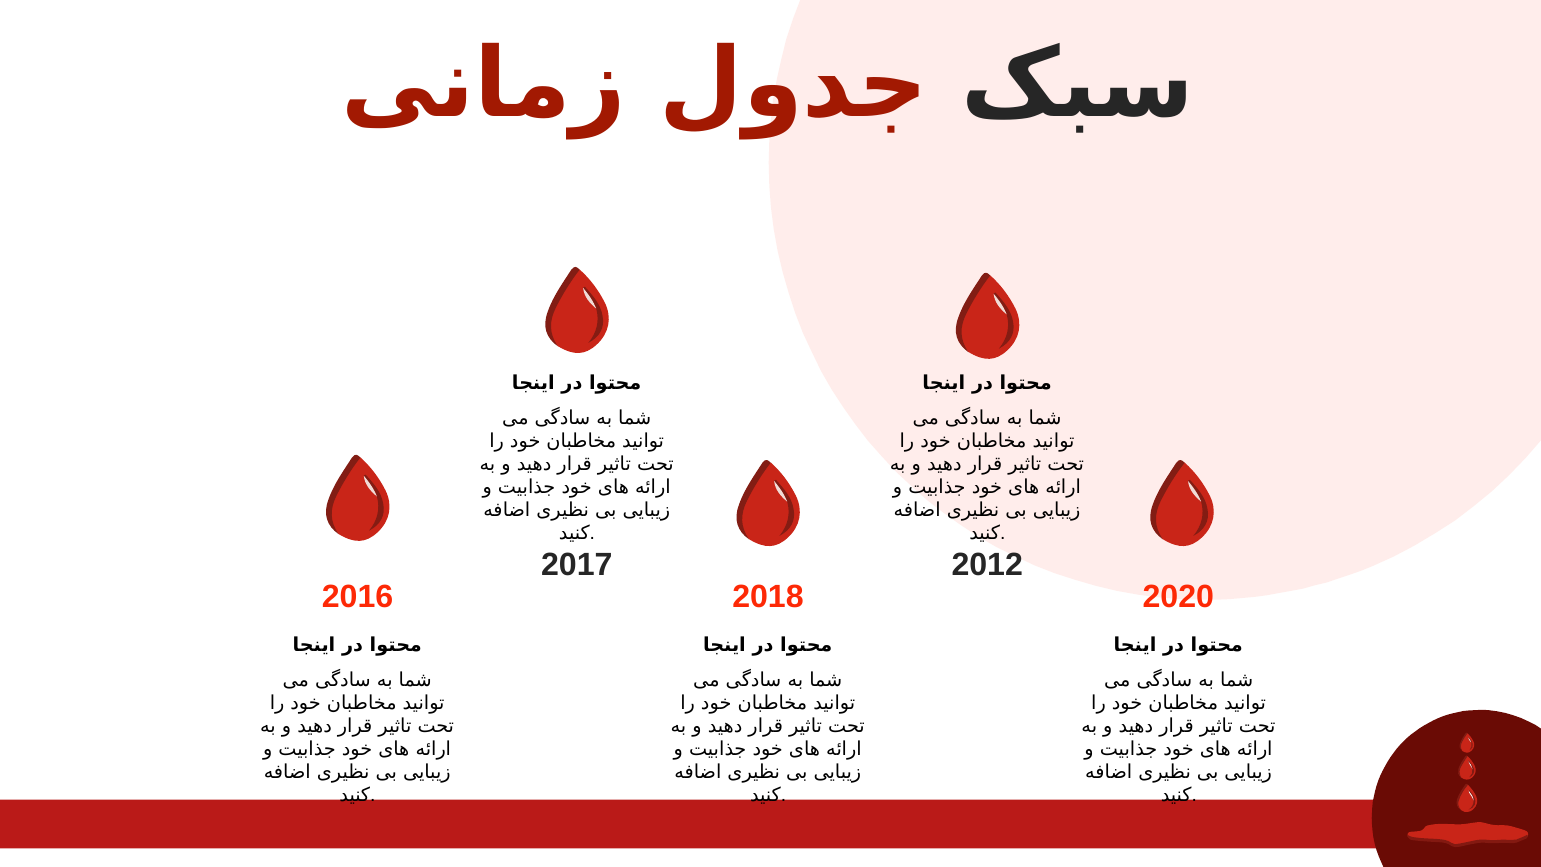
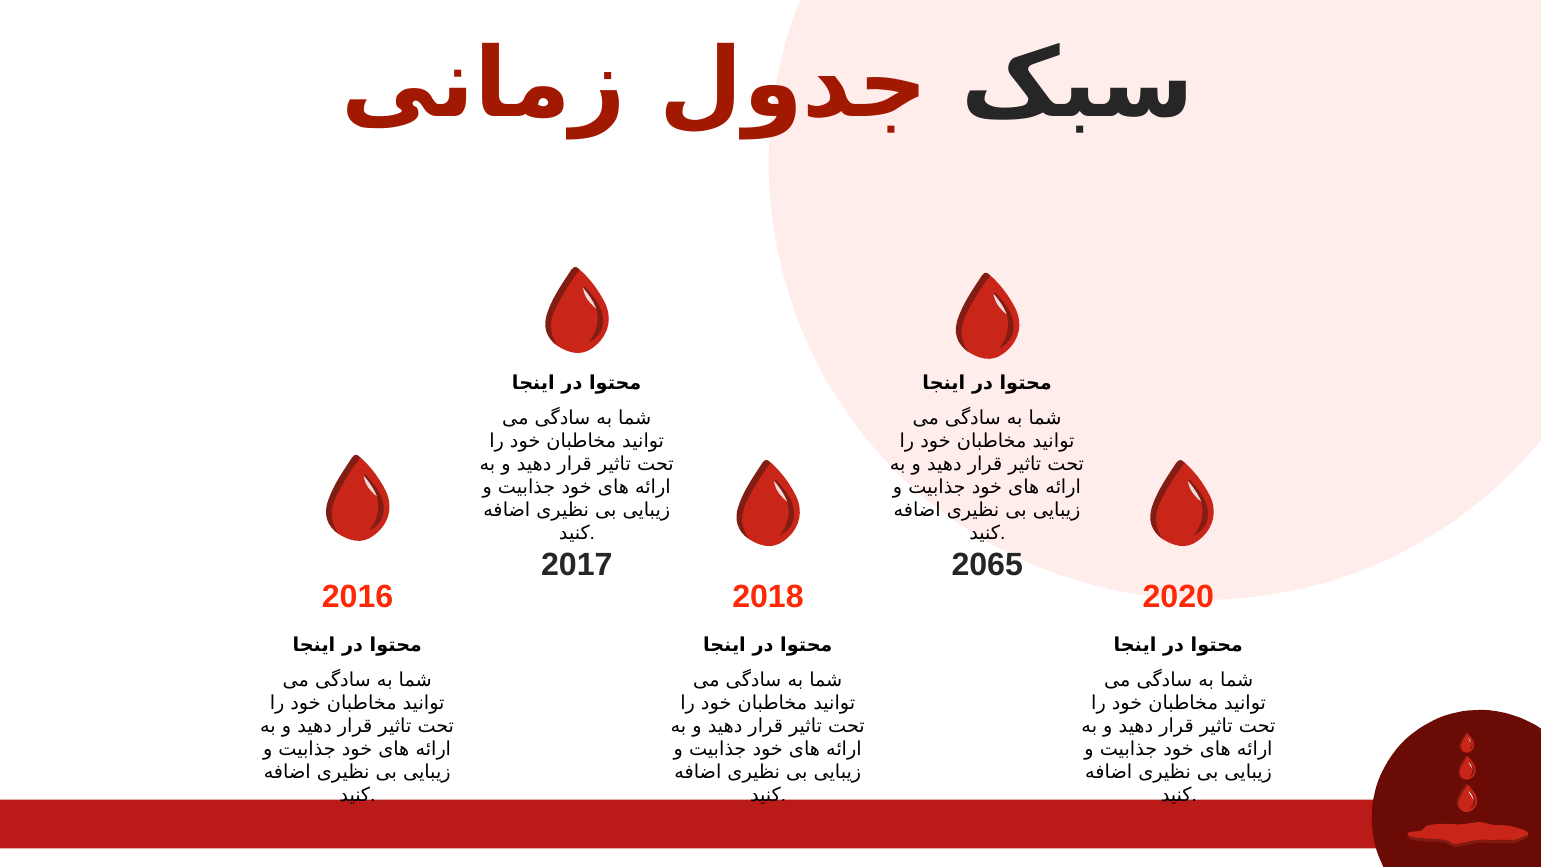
2012: 2012 -> 2065
